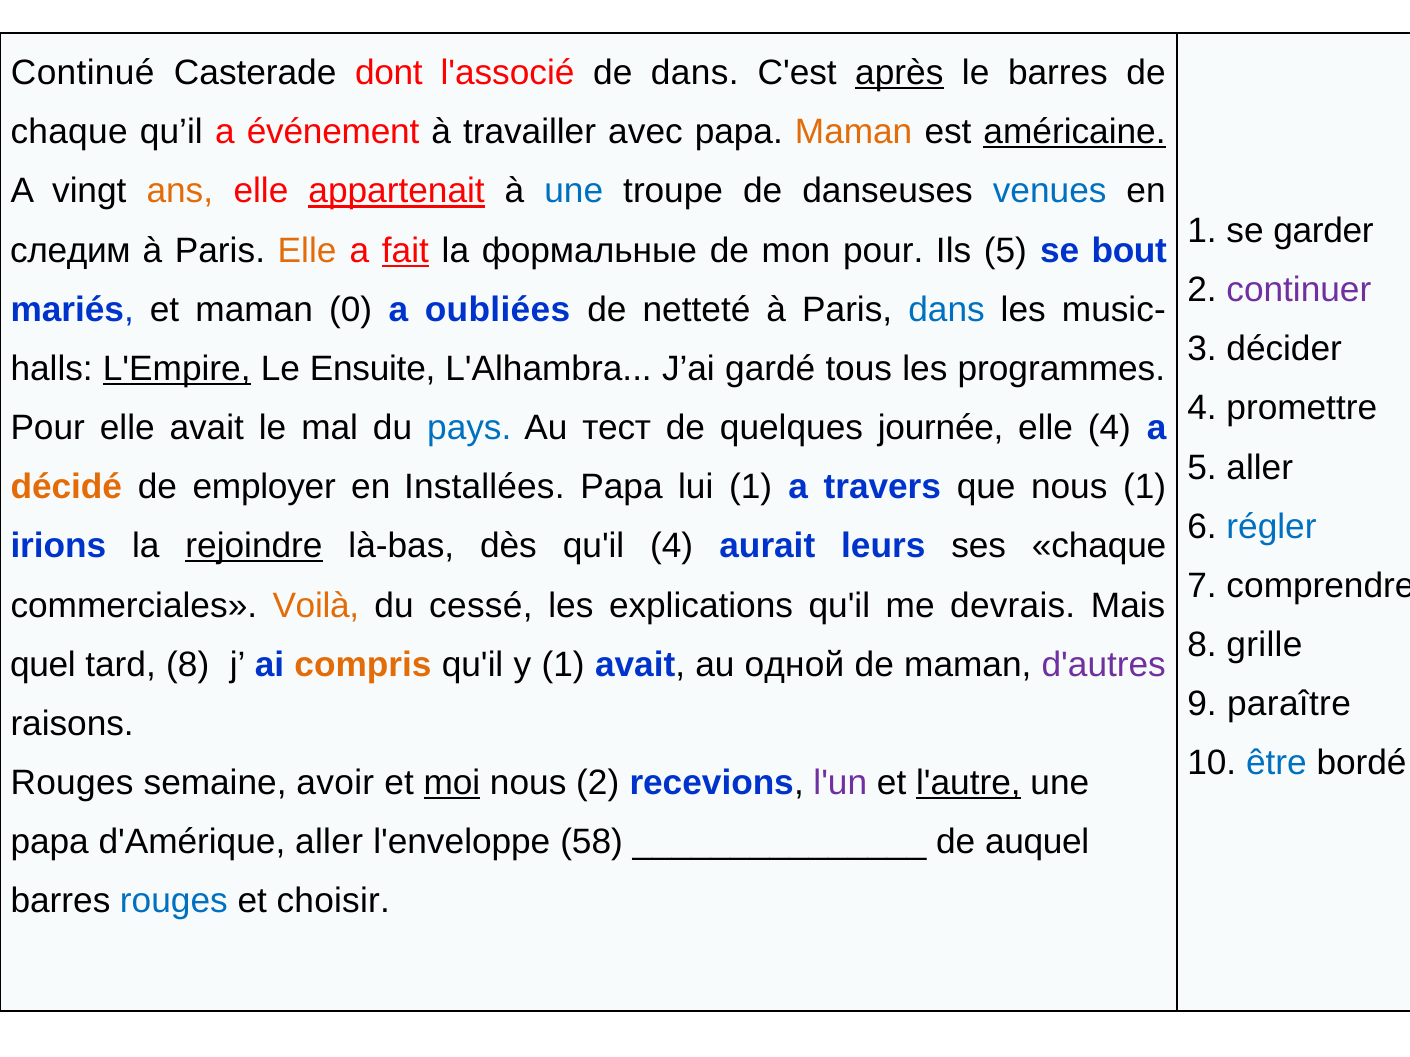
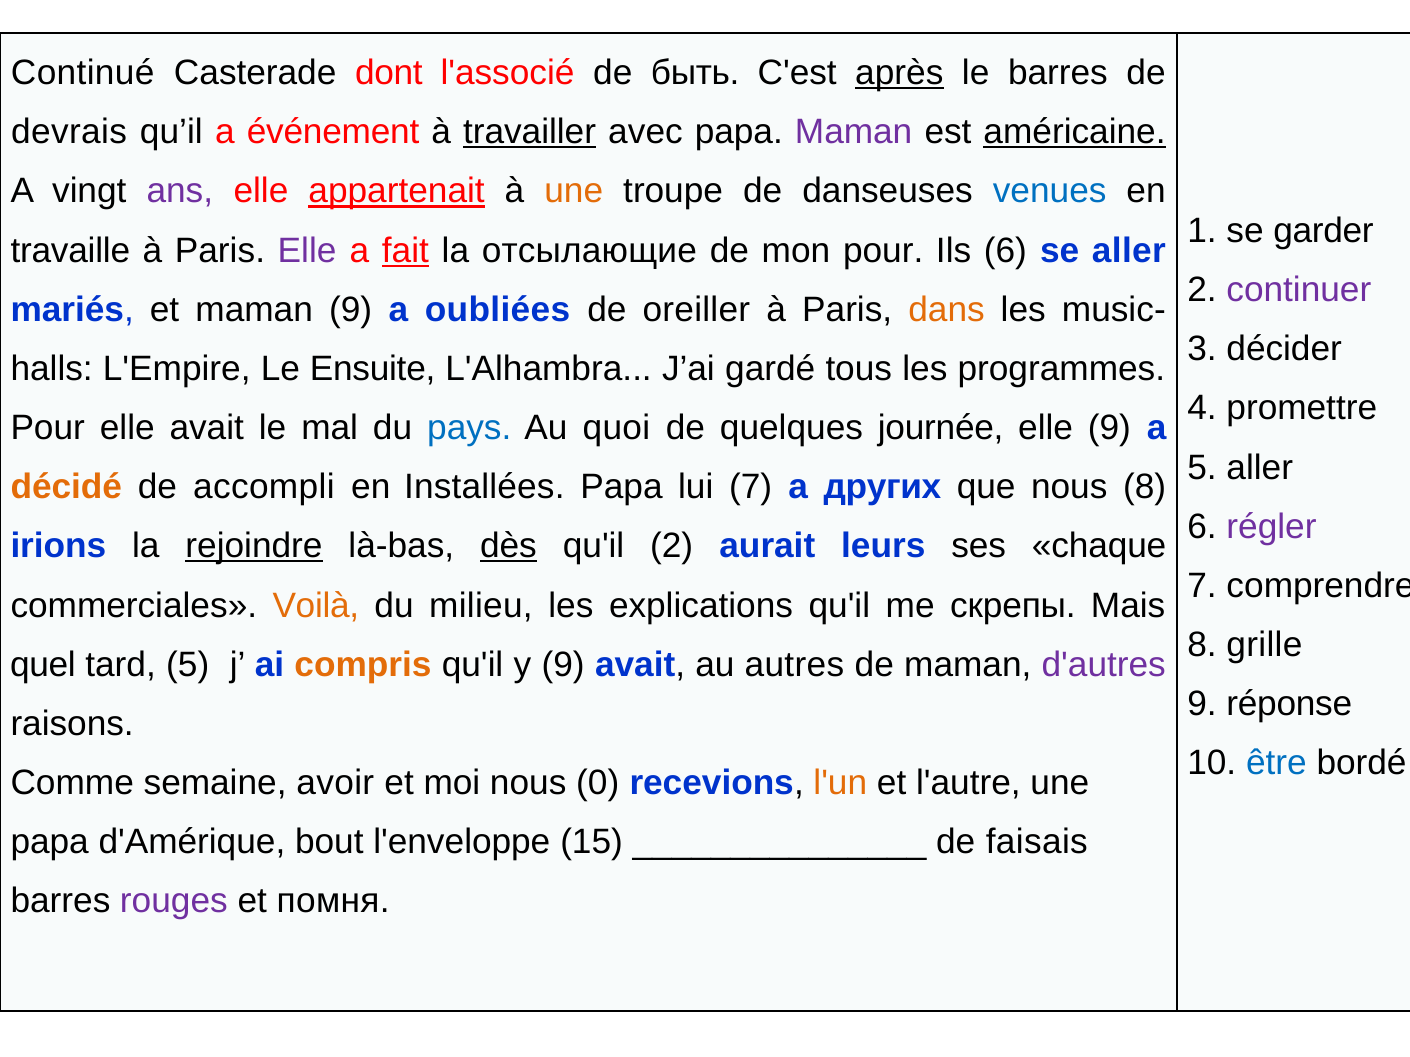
de dans: dans -> быть
chaque at (69, 132): chaque -> devrais
travailler underline: none -> present
Maman at (854, 132) colour: orange -> purple
ans colour: orange -> purple
une at (574, 191) colour: blue -> orange
следим: следим -> travaille
Elle at (307, 251) colour: orange -> purple
формальные: формальные -> отсылающие
Ils 5: 5 -> 6
se bout: bout -> aller
maman 0: 0 -> 9
netteté: netteté -> oreiller
dans at (947, 310) colour: blue -> orange
L'Empire underline: present -> none
тест: тест -> quoi
elle 4: 4 -> 9
employer: employer -> accompli
lui 1: 1 -> 7
travers: travers -> других
nous 1: 1 -> 8
régler colour: blue -> purple
dès underline: none -> present
qu'il 4: 4 -> 2
cessé: cessé -> milieu
devrais: devrais -> скрепы
tard 8: 8 -> 5
y 1: 1 -> 9
одной: одной -> autres
paraître: paraître -> réponse
Rouges at (72, 783): Rouges -> Comme
moi underline: present -> none
nous 2: 2 -> 0
l'un colour: purple -> orange
l'autre underline: present -> none
d'Amérique aller: aller -> bout
58: 58 -> 15
auquel: auquel -> faisais
rouges at (174, 902) colour: blue -> purple
choisir: choisir -> помня
